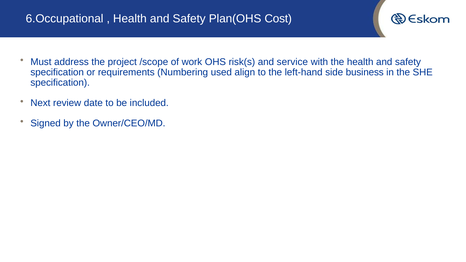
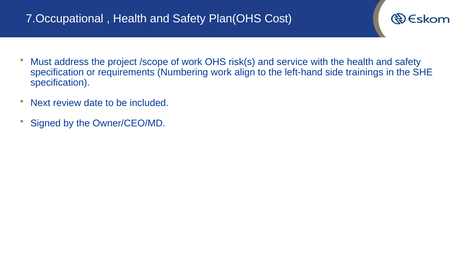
6.Occupational: 6.Occupational -> 7.Occupational
Numbering used: used -> work
business: business -> trainings
